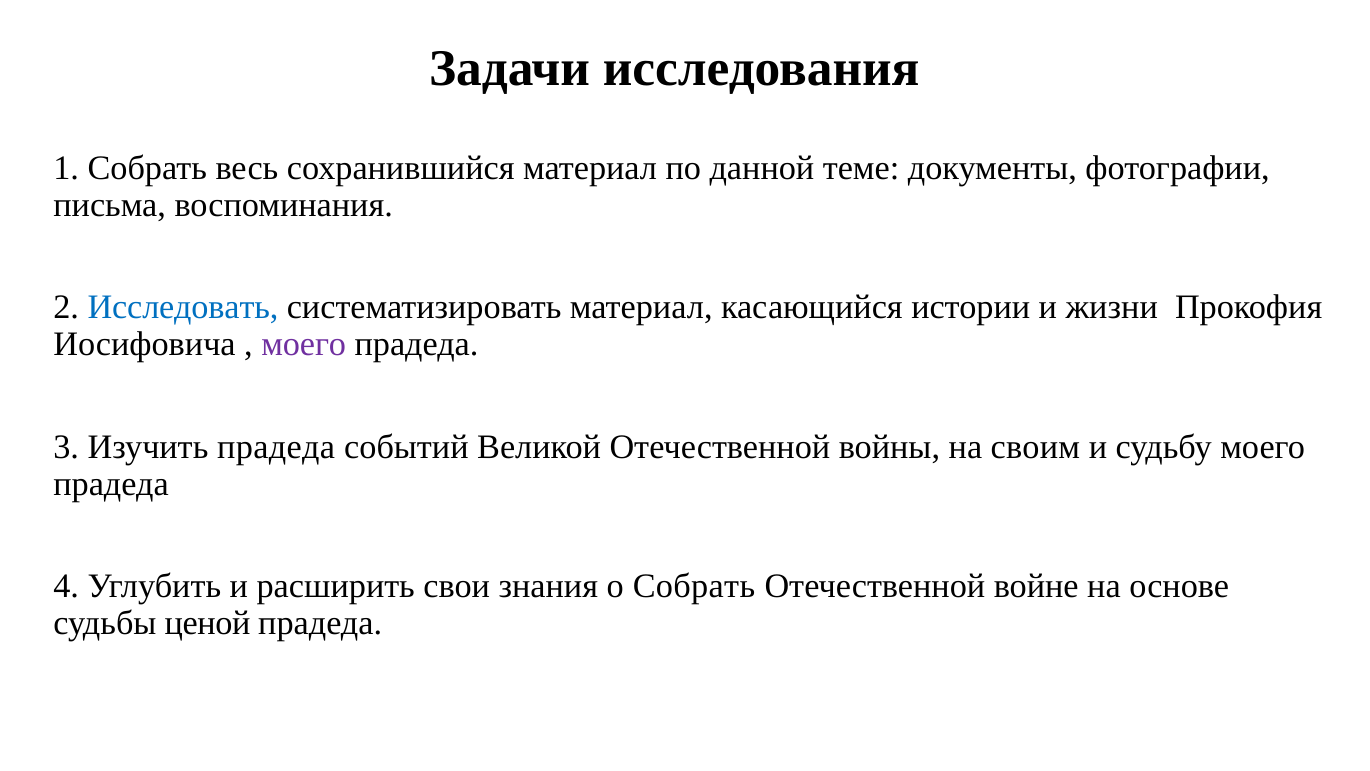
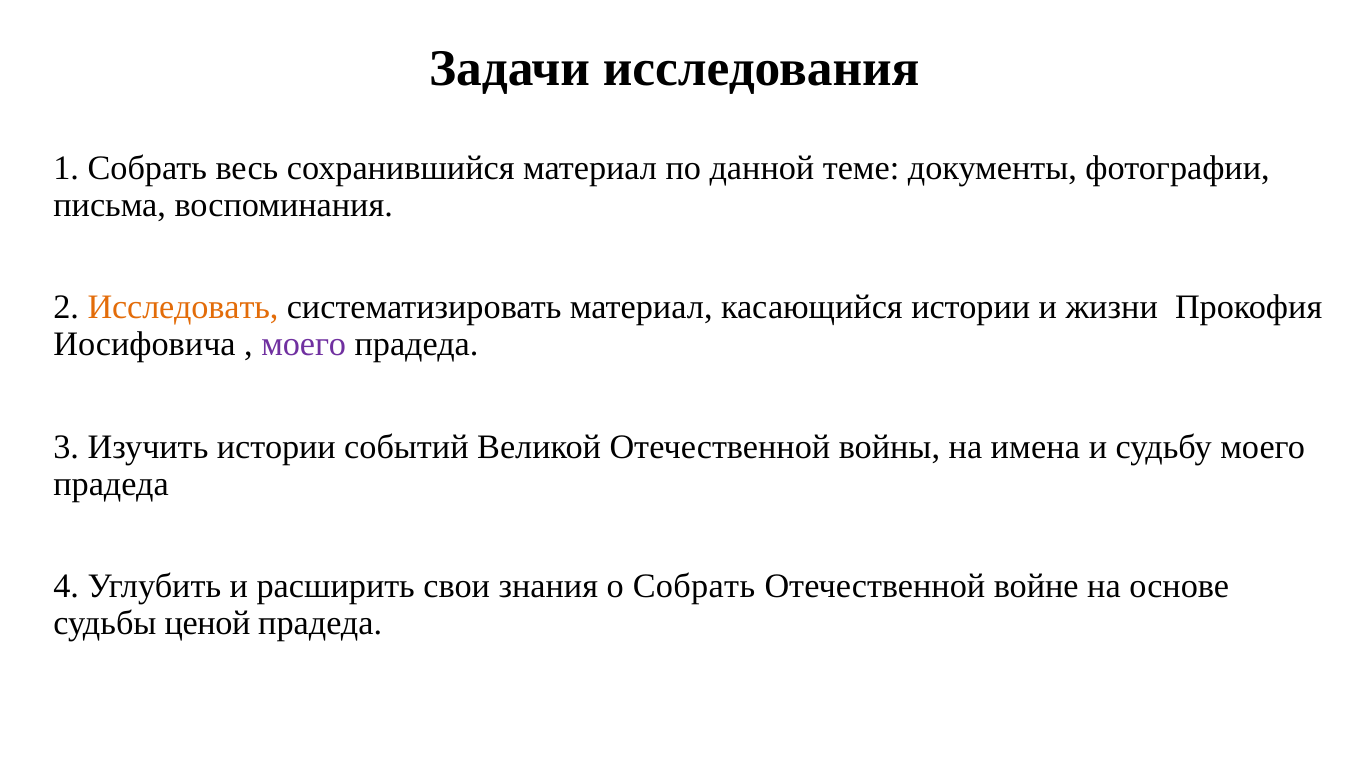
Исследовать colour: blue -> orange
Изучить прадеда: прадеда -> истории
своим: своим -> имена
